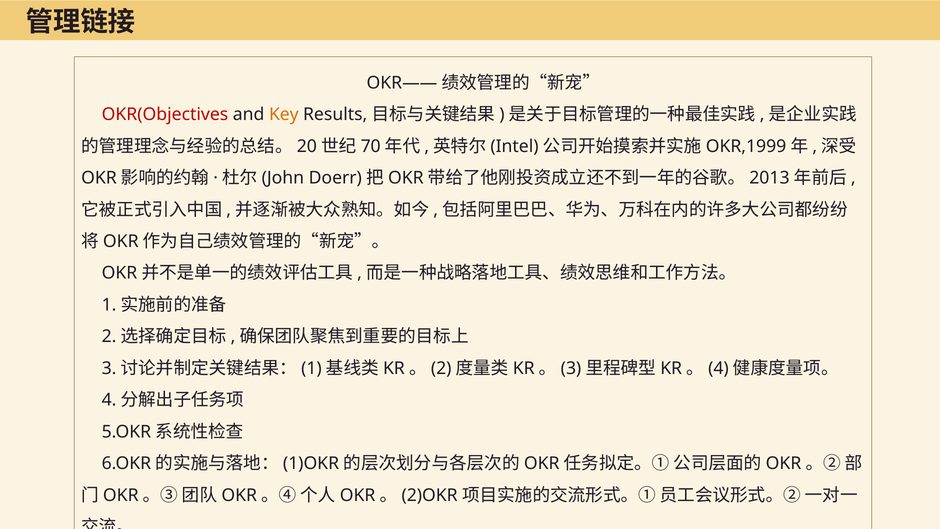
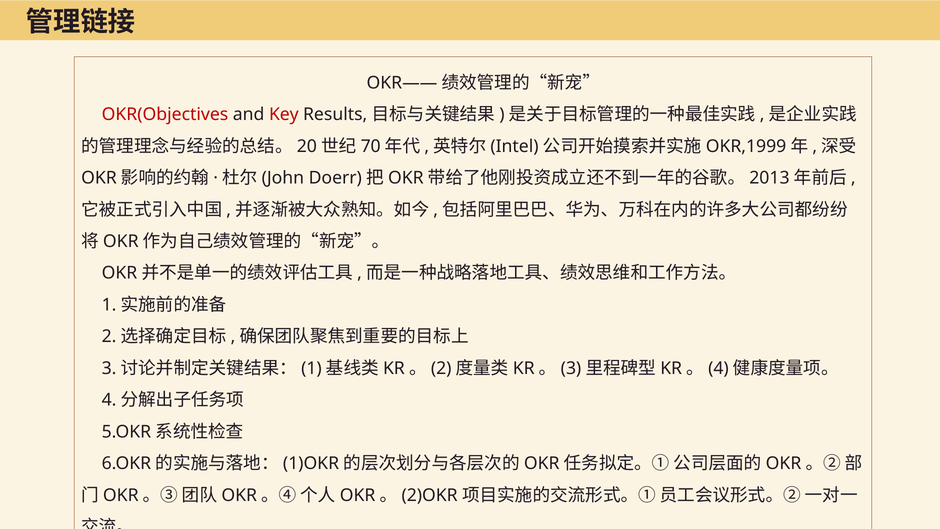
Key colour: orange -> red
